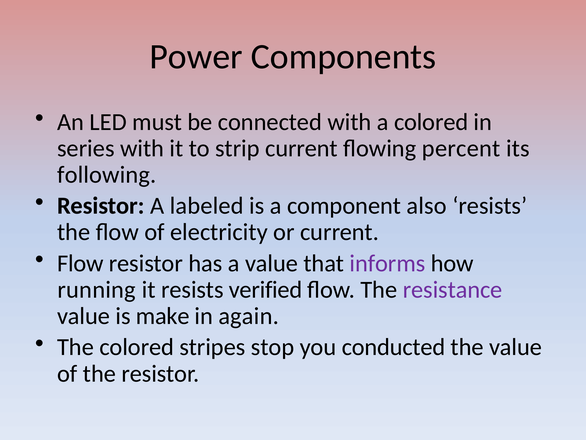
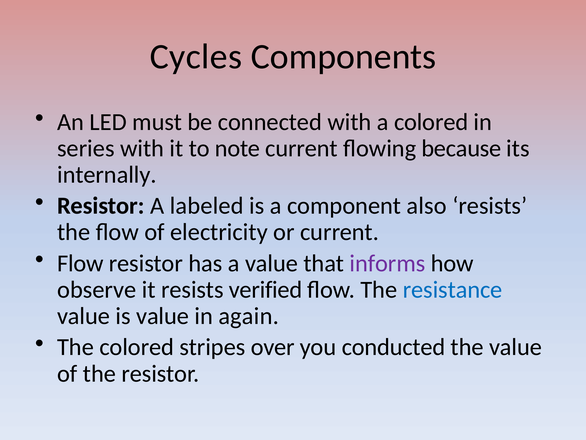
Power: Power -> Cycles
strip: strip -> note
percent: percent -> because
following: following -> internally
running: running -> observe
resistance colour: purple -> blue
is make: make -> value
stop: stop -> over
